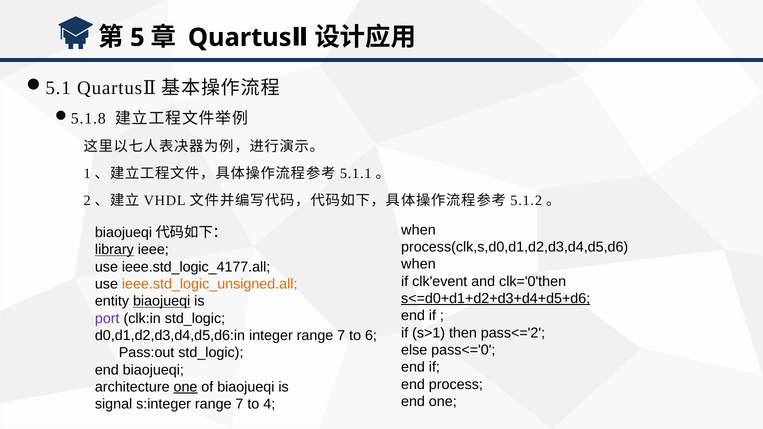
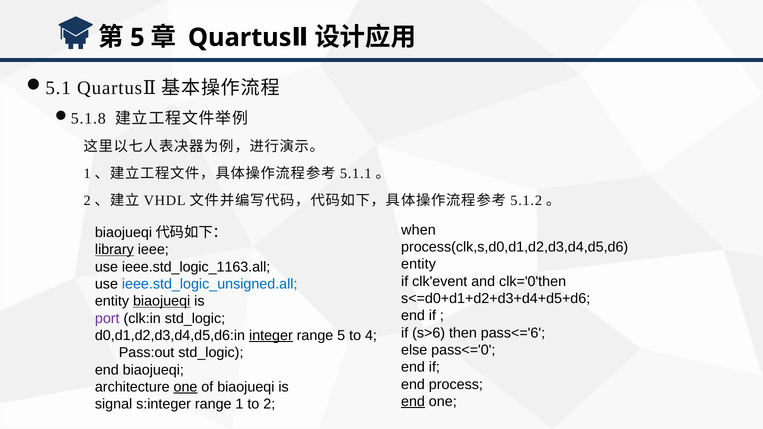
when at (419, 264): when -> entity
ieee.std_logic_4177.all: ieee.std_logic_4177.all -> ieee.std_logic_1163.all
ieee.std_logic_unsigned.all colour: orange -> blue
s<=d0+d1+d2+d3+d4+d5+d6 underline: present -> none
s>1: s>1 -> s>6
pass<='2: pass<='2 -> pass<='6
integer underline: none -> present
7 at (341, 336): 7 -> 5
6: 6 -> 4
end at (413, 402) underline: none -> present
s:integer range 7: 7 -> 1
to 4: 4 -> 2
